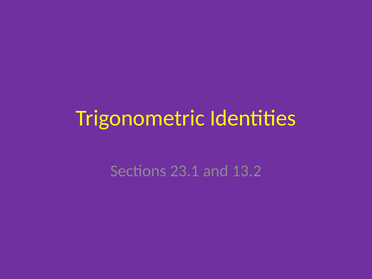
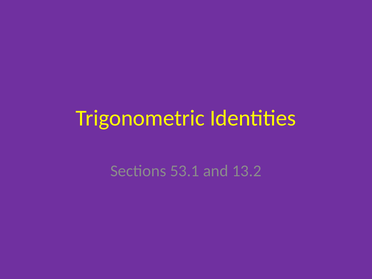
23.1: 23.1 -> 53.1
